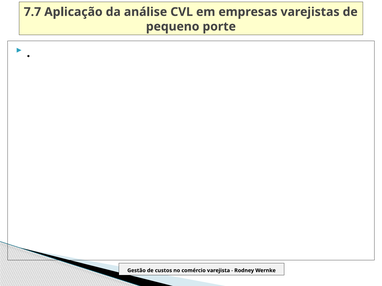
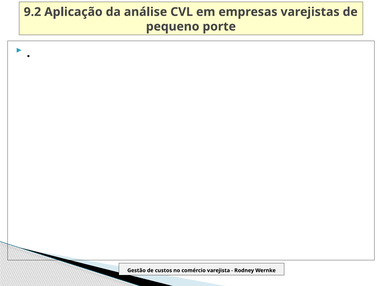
7.7: 7.7 -> 9.2
